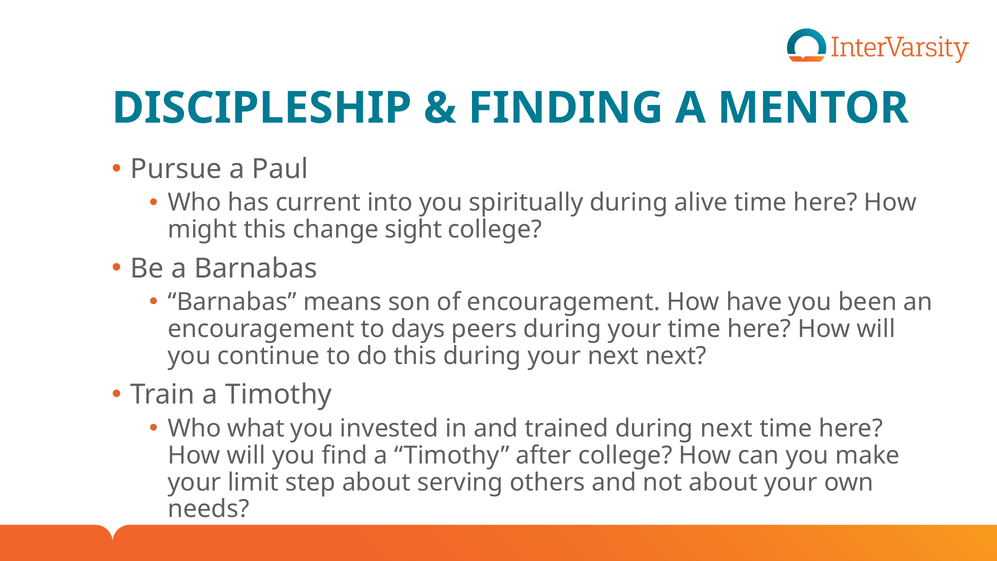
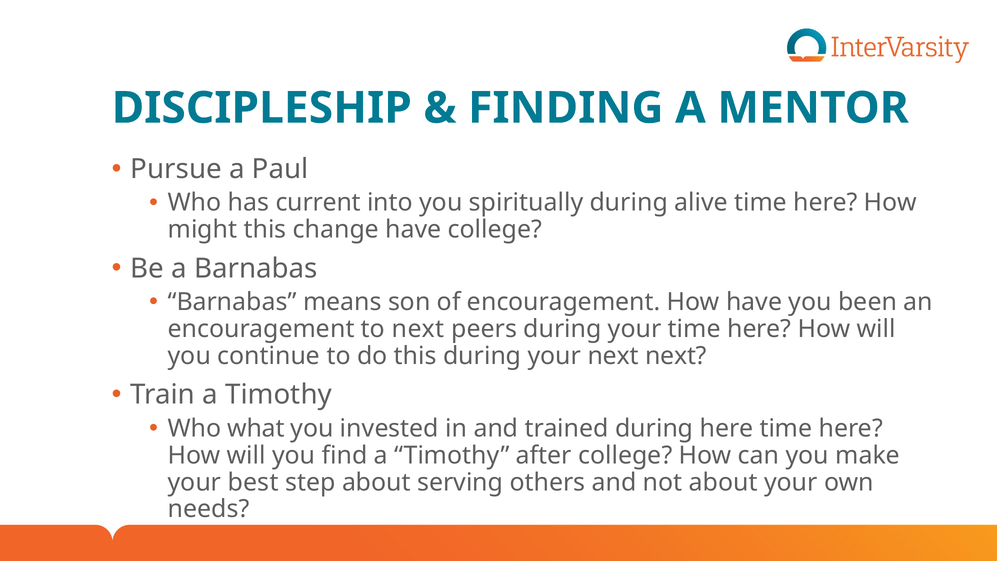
change sight: sight -> have
to days: days -> next
during next: next -> here
limit: limit -> best
